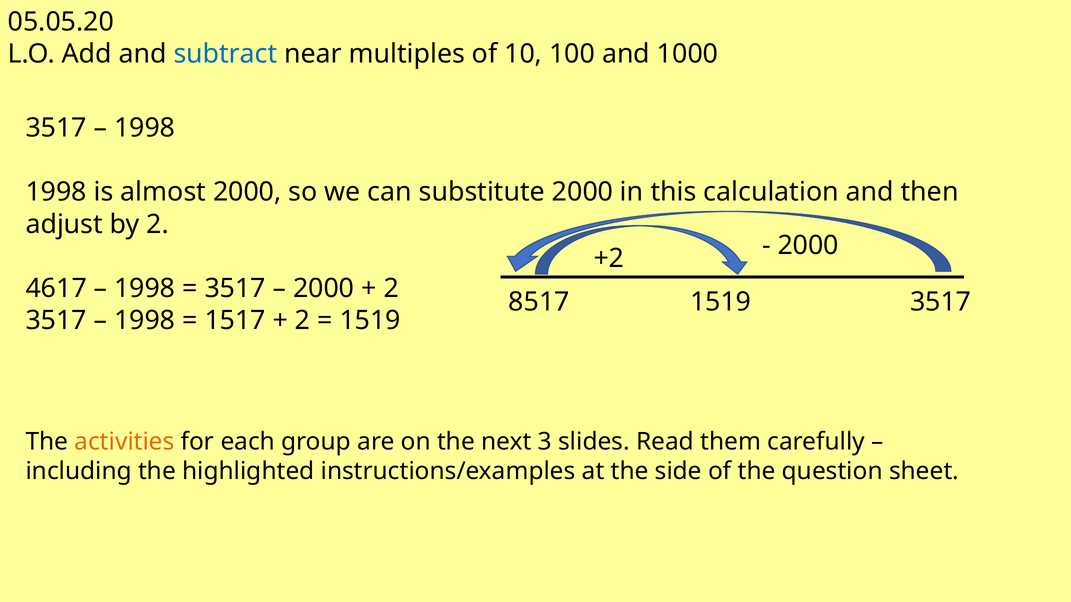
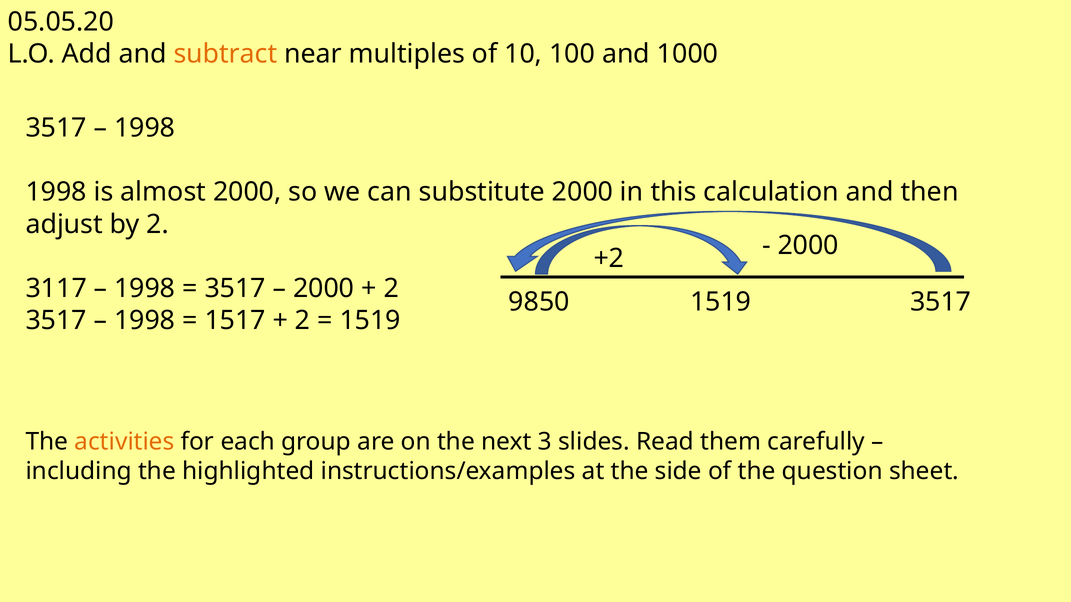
subtract colour: blue -> orange
4617: 4617 -> 3117
8517: 8517 -> 9850
